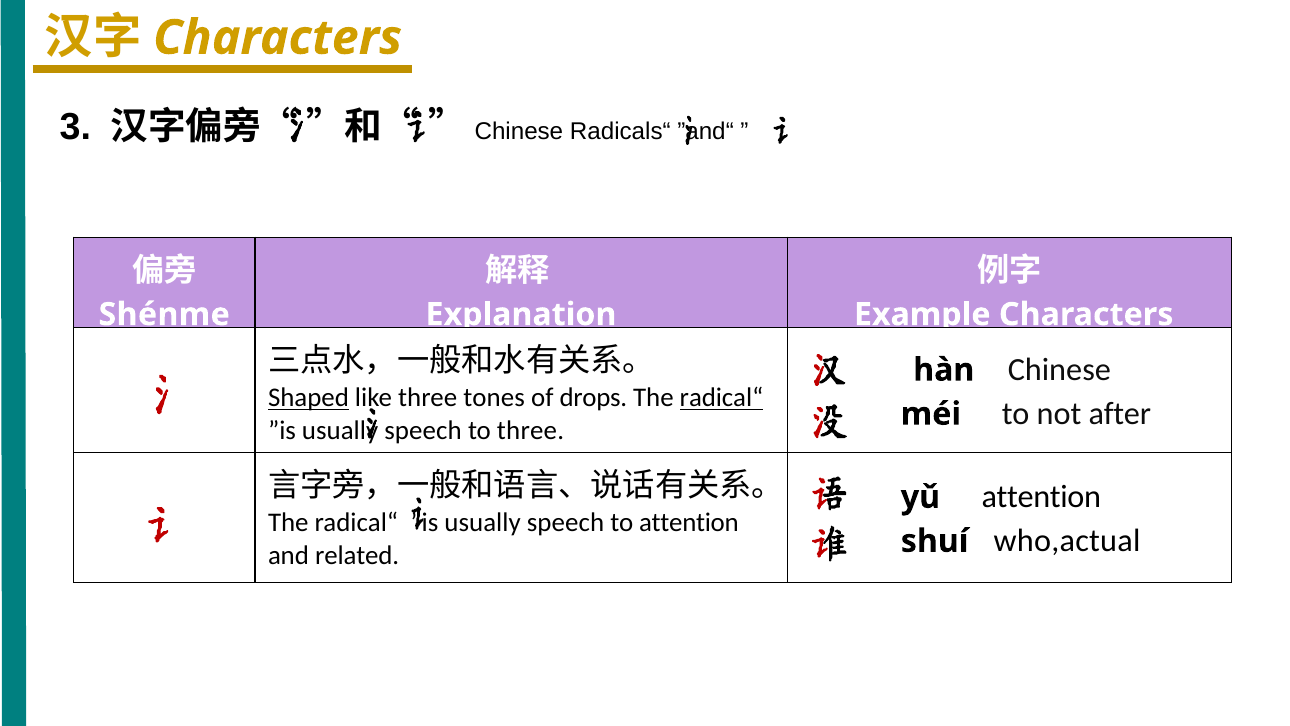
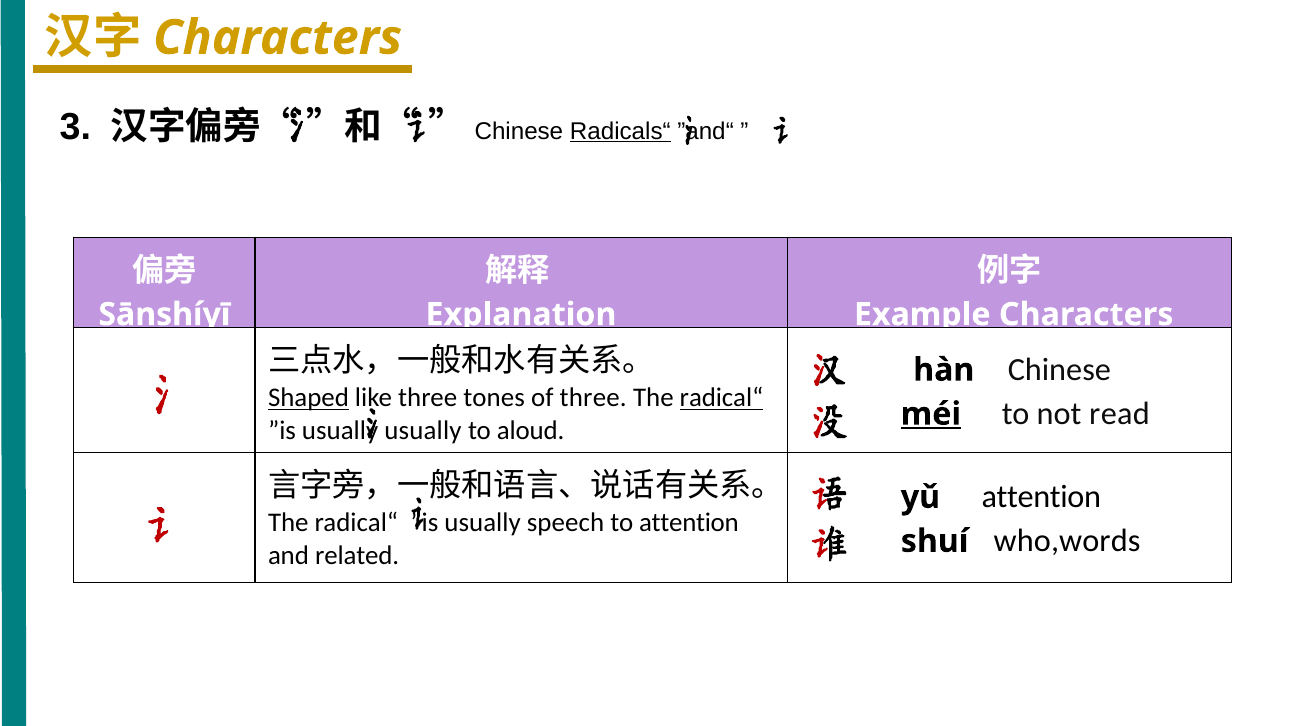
Radicals“ underline: none -> present
Shénme: Shénme -> Sānshíyī
of drops: drops -> three
méi underline: none -> present
after: after -> read
speech at (423, 431): speech -> usually
to three: three -> aloud
who,actual: who,actual -> who,words
